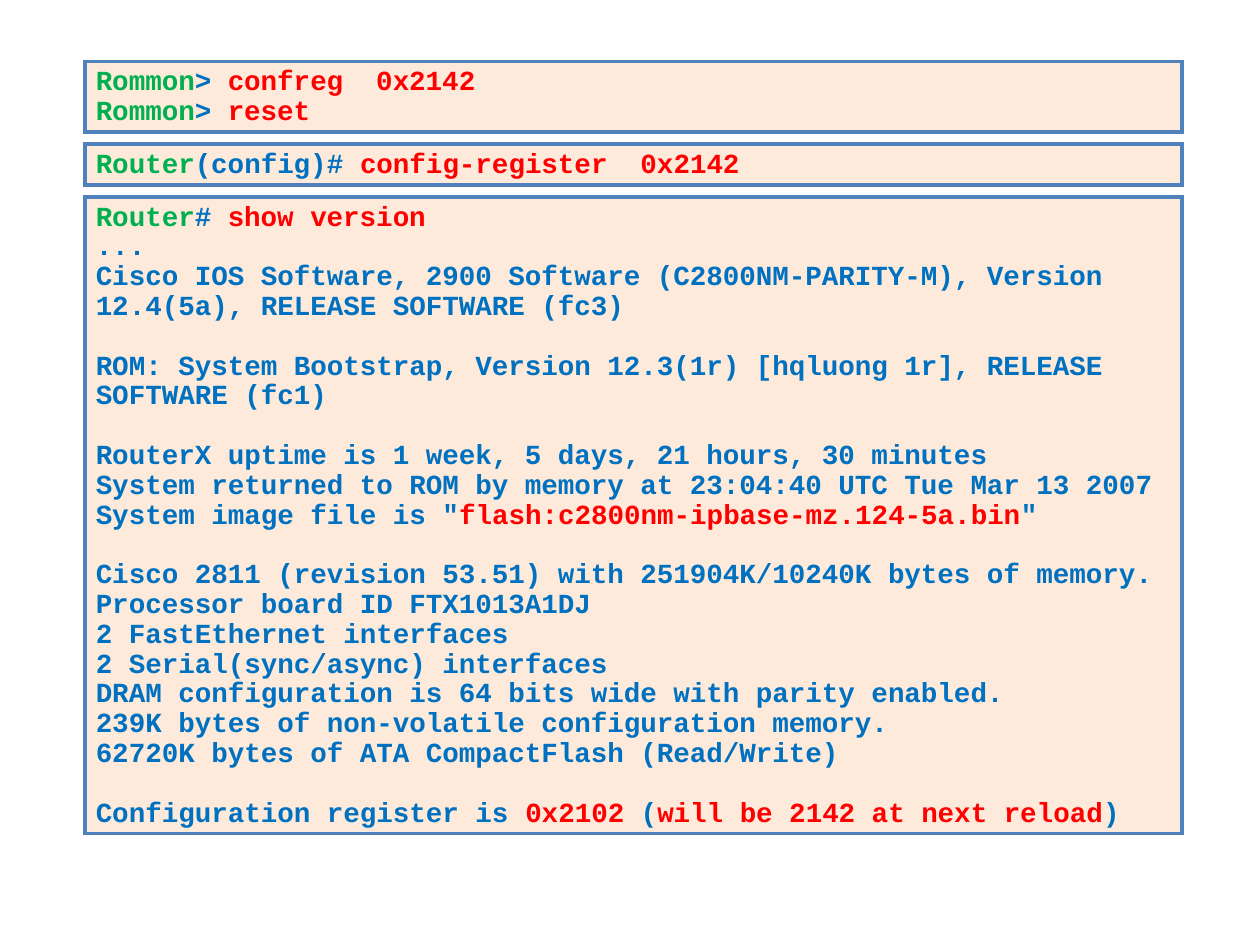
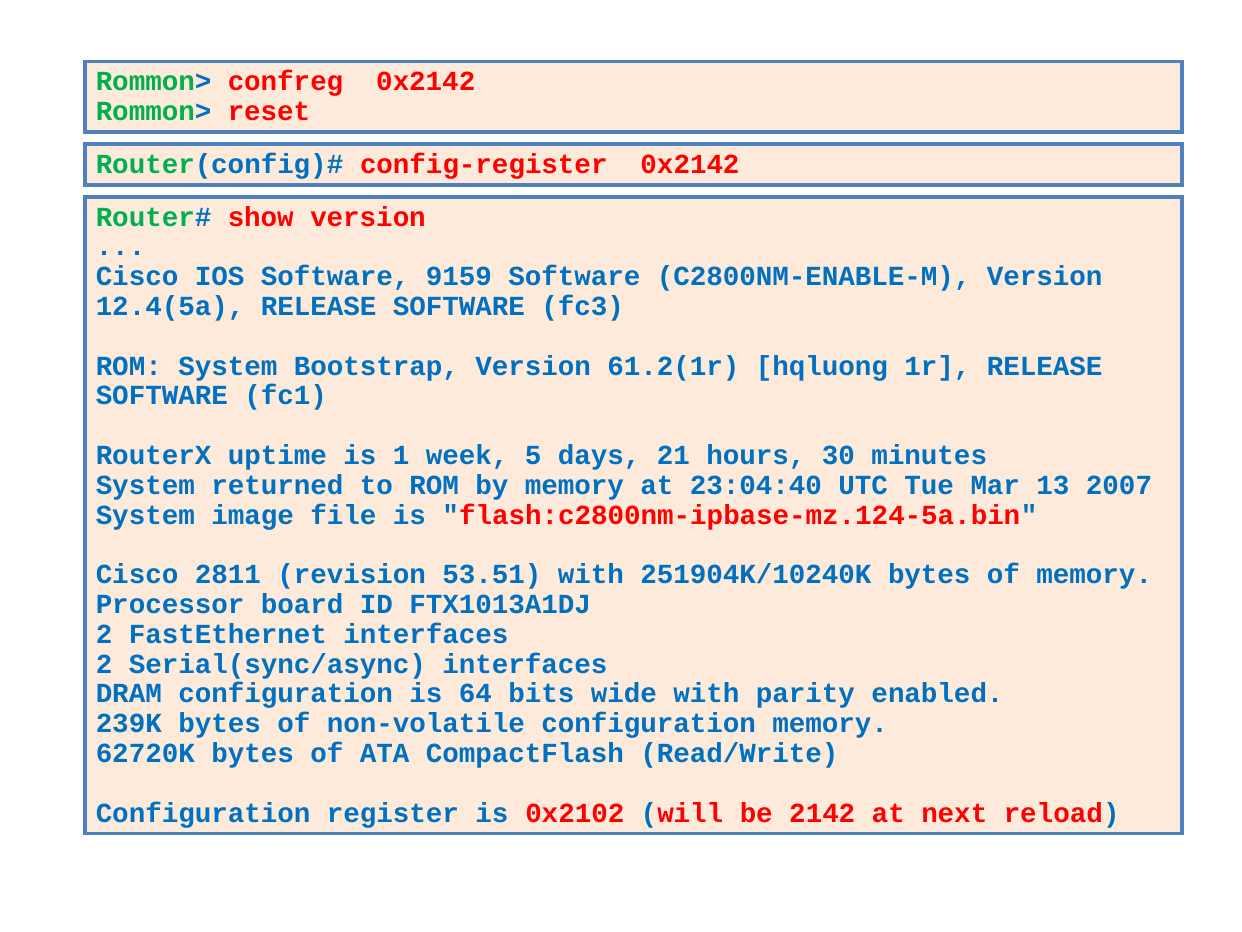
2900: 2900 -> 9159
C2800NM-PARITY-M: C2800NM-PARITY-M -> C2800NM-ENABLE-M
12.3(1r: 12.3(1r -> 61.2(1r
